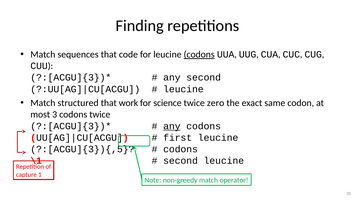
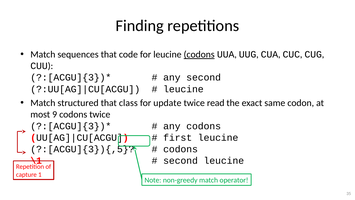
work: work -> class
science: science -> update
zero: zero -> read
3: 3 -> 9
any at (172, 126) underline: present -> none
